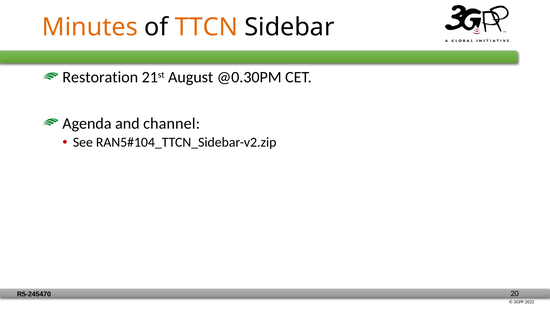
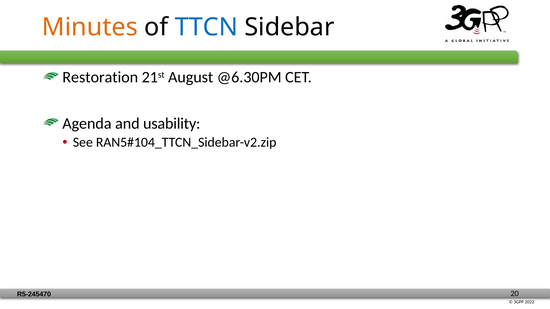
TTCN colour: orange -> blue
@0.30PM: @0.30PM -> @6.30PM
channel: channel -> usability
